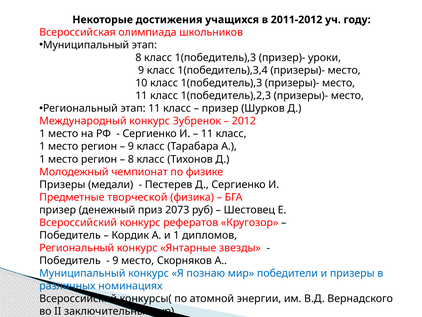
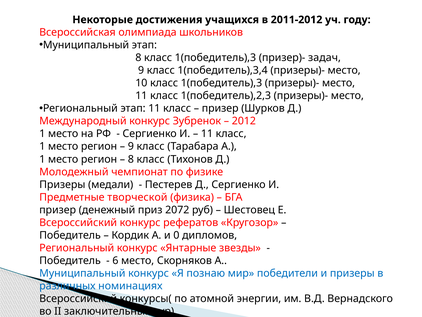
уроки: уроки -> задач
2073: 2073 -> 2072
и 1: 1 -> 0
9 at (115, 260): 9 -> 6
